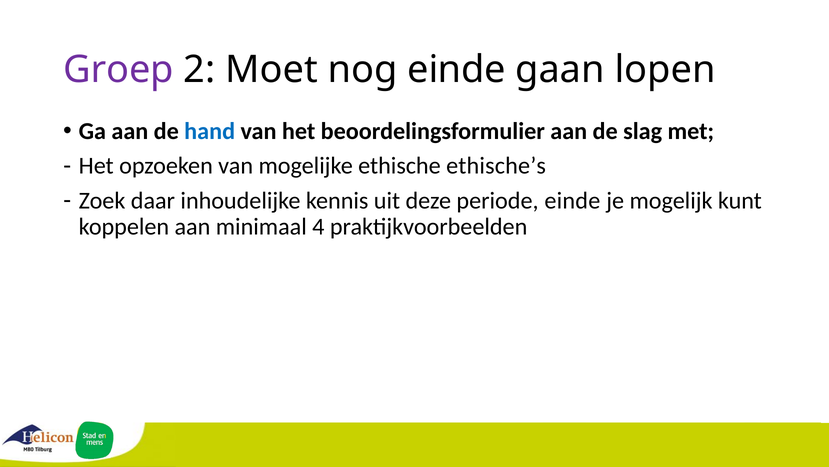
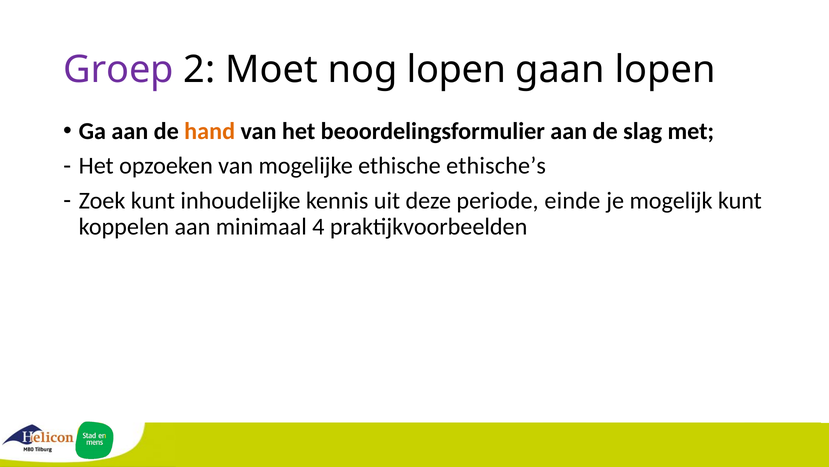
nog einde: einde -> lopen
hand colour: blue -> orange
Zoek daar: daar -> kunt
